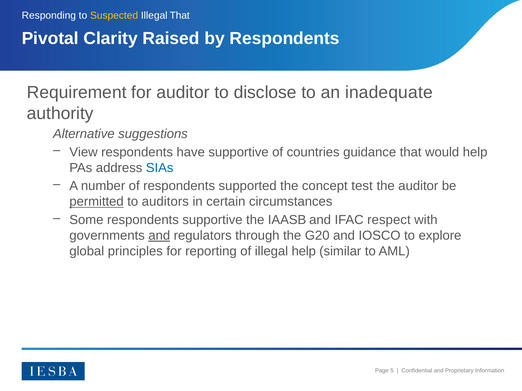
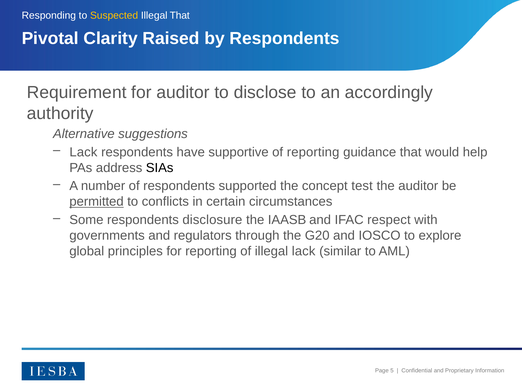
inadequate: inadequate -> accordingly
View at (83, 152): View -> Lack
of countries: countries -> reporting
SIAs colour: blue -> black
auditors: auditors -> conflicts
respondents supportive: supportive -> disclosure
and at (159, 236) underline: present -> none
illegal help: help -> lack
